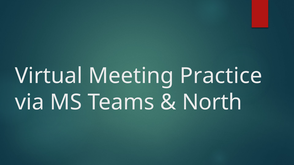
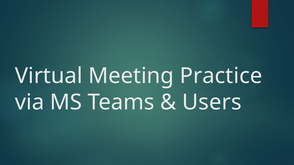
North: North -> Users
